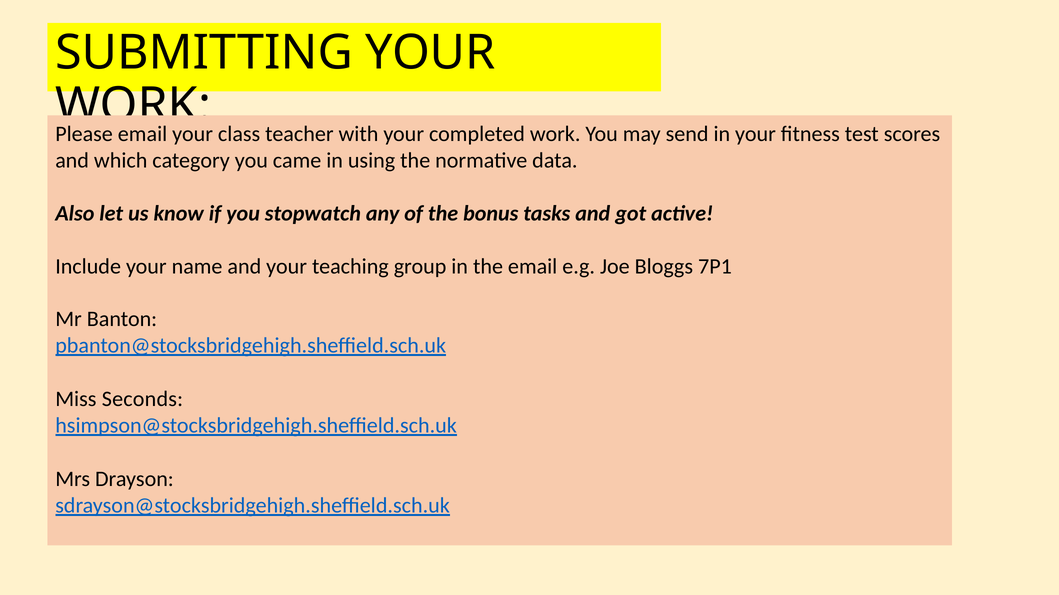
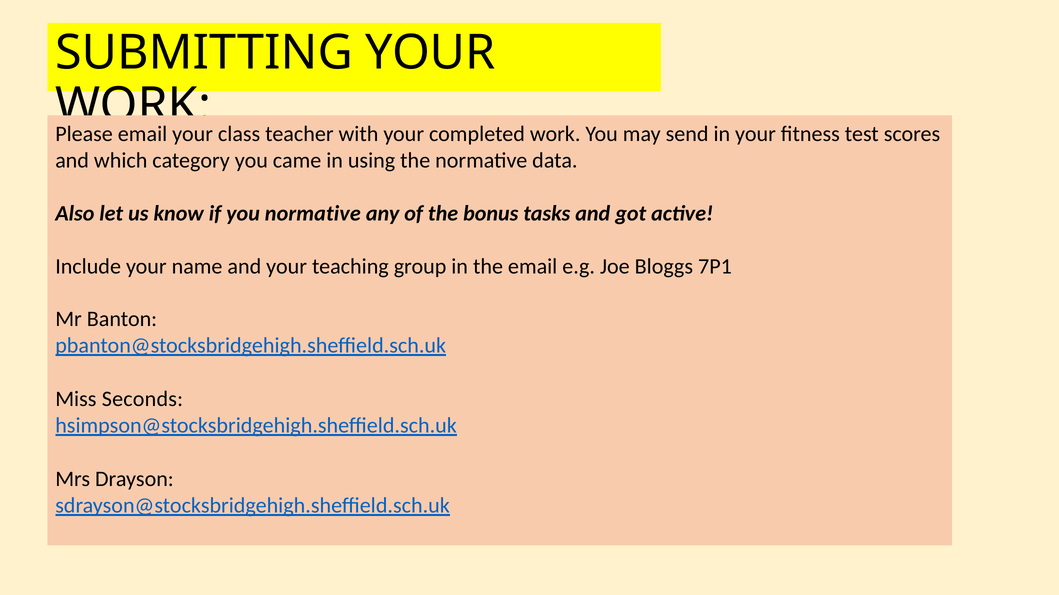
you stopwatch: stopwatch -> normative
